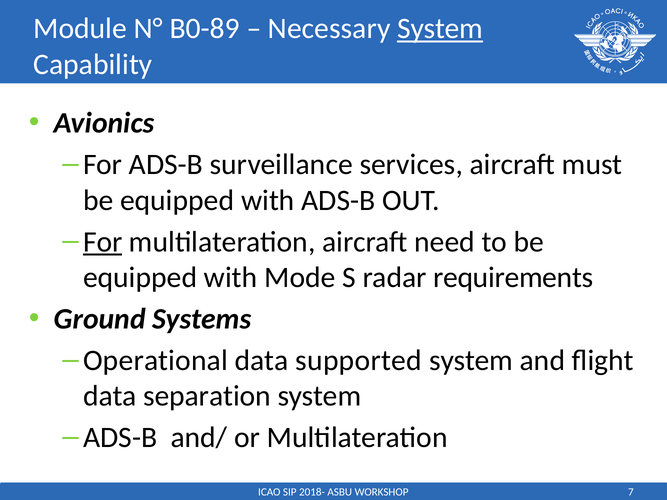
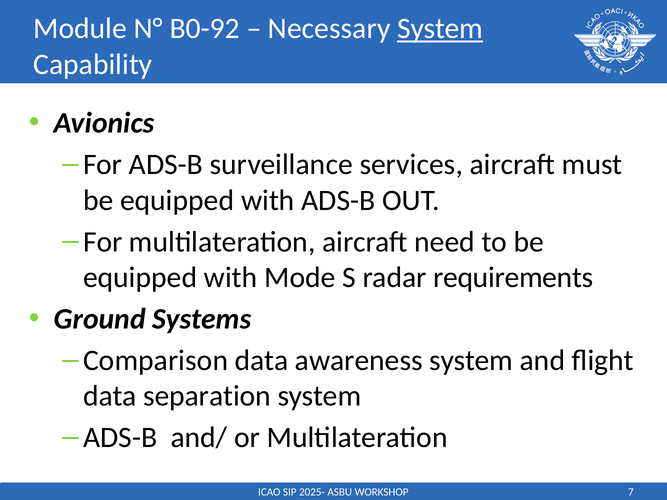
B0-89: B0-89 -> B0-92
For at (103, 242) underline: present -> none
Operational: Operational -> Comparison
supported: supported -> awareness
2018-: 2018- -> 2025-
